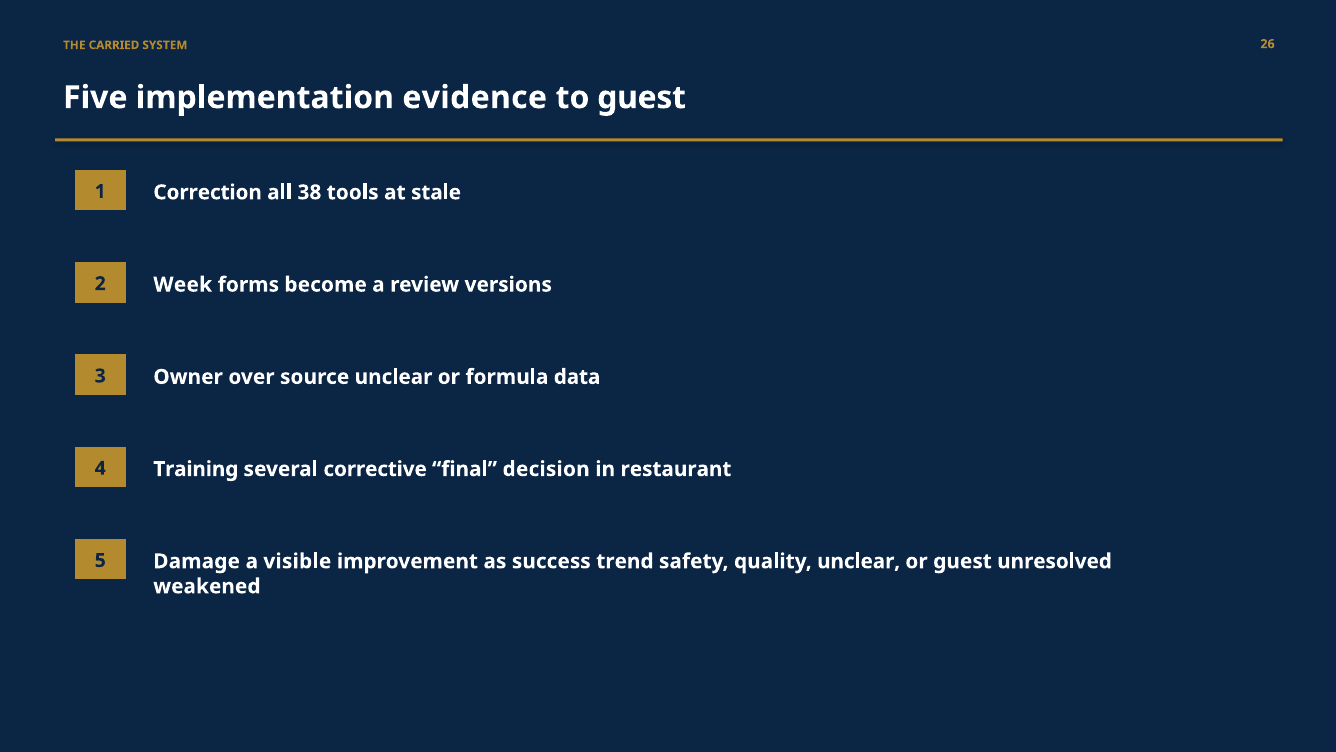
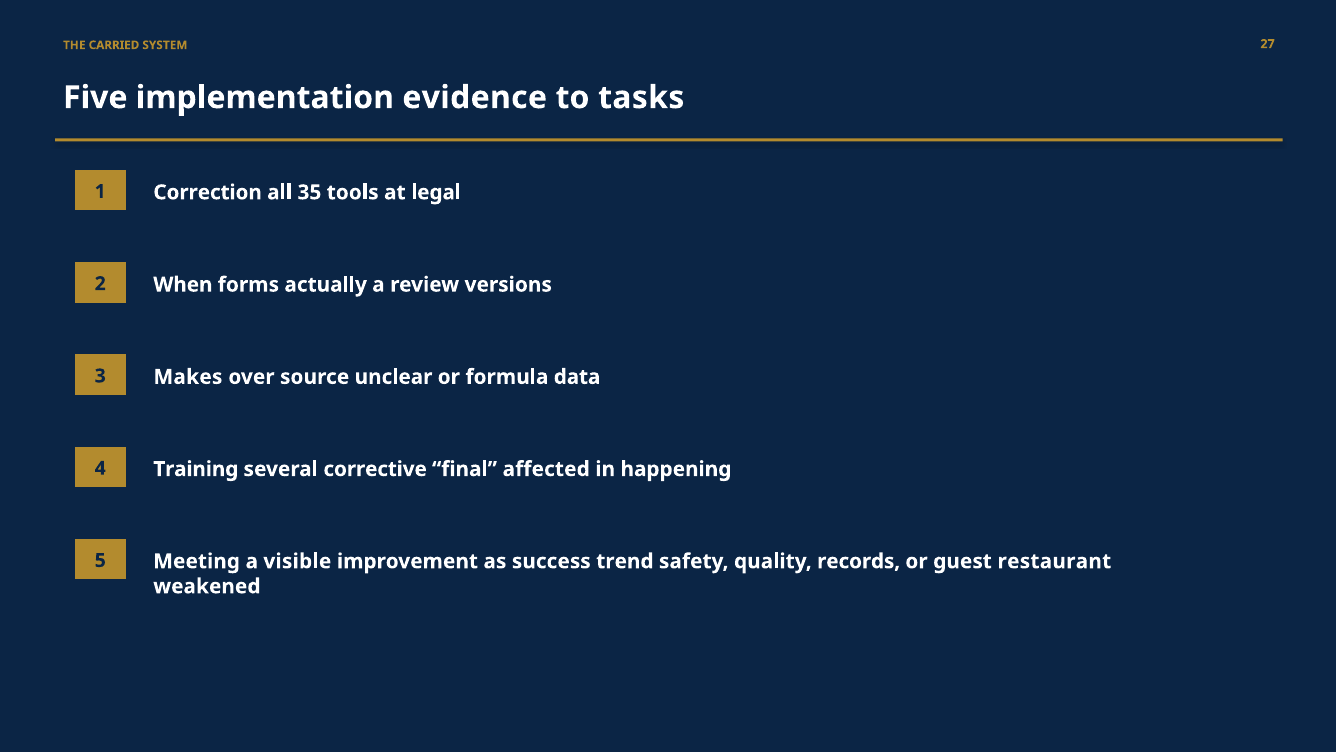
26: 26 -> 27
to guest: guest -> tasks
38: 38 -> 35
stale: stale -> legal
Week: Week -> When
become: become -> actually
Owner: Owner -> Makes
decision: decision -> affected
restaurant: restaurant -> happening
Damage: Damage -> Meeting
quality unclear: unclear -> records
unresolved: unresolved -> restaurant
